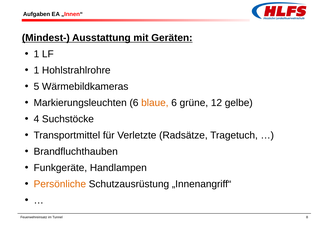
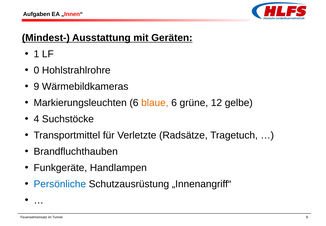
1 at (36, 70): 1 -> 0
5: 5 -> 9
Persönliche colour: orange -> blue
